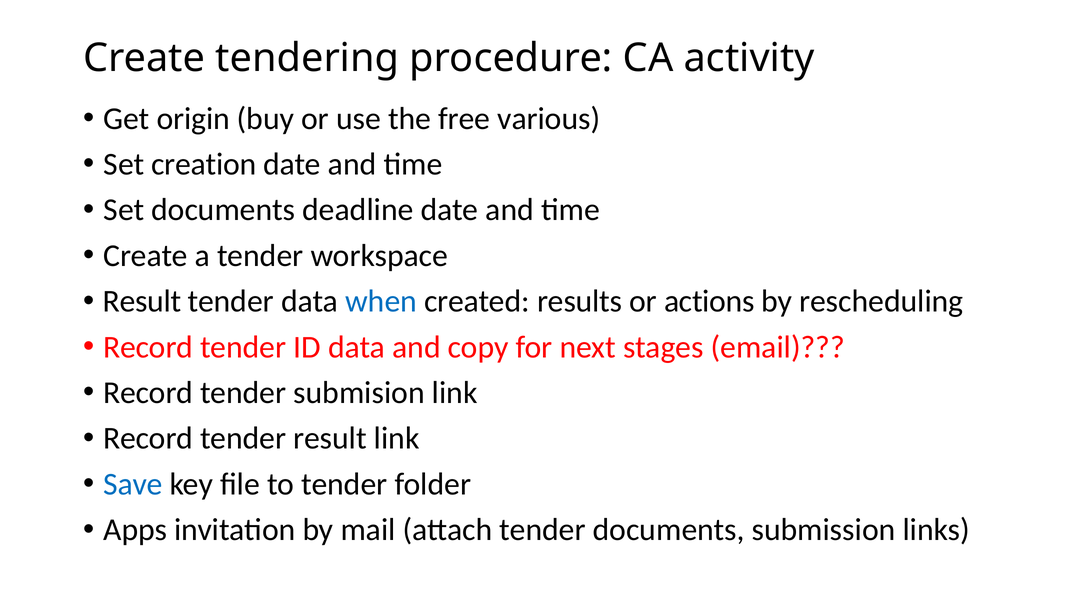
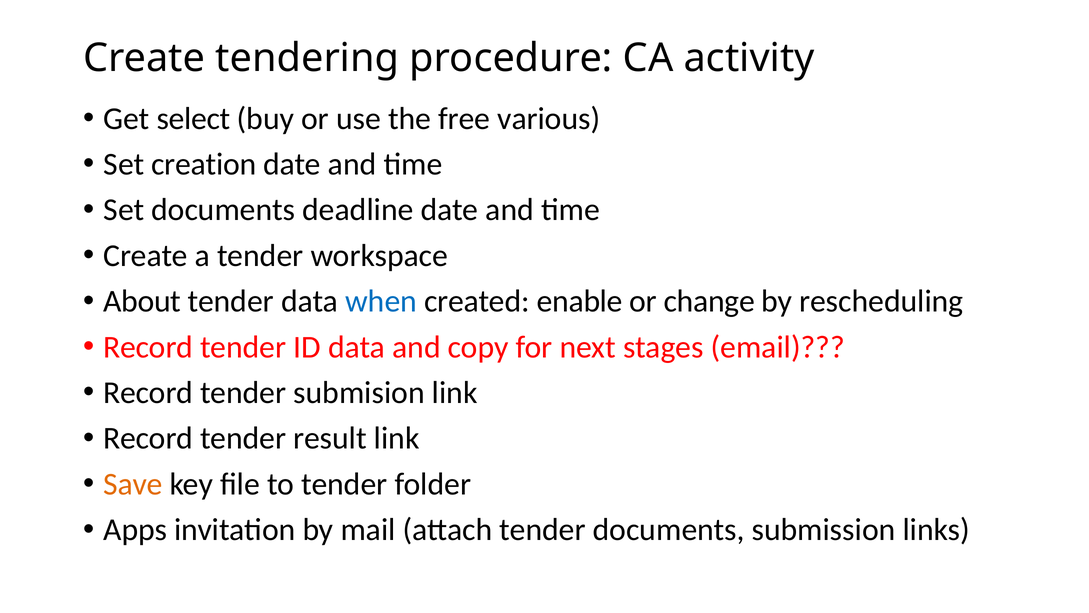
origin: origin -> select
Result at (142, 301): Result -> About
results: results -> enable
actions: actions -> change
Save colour: blue -> orange
